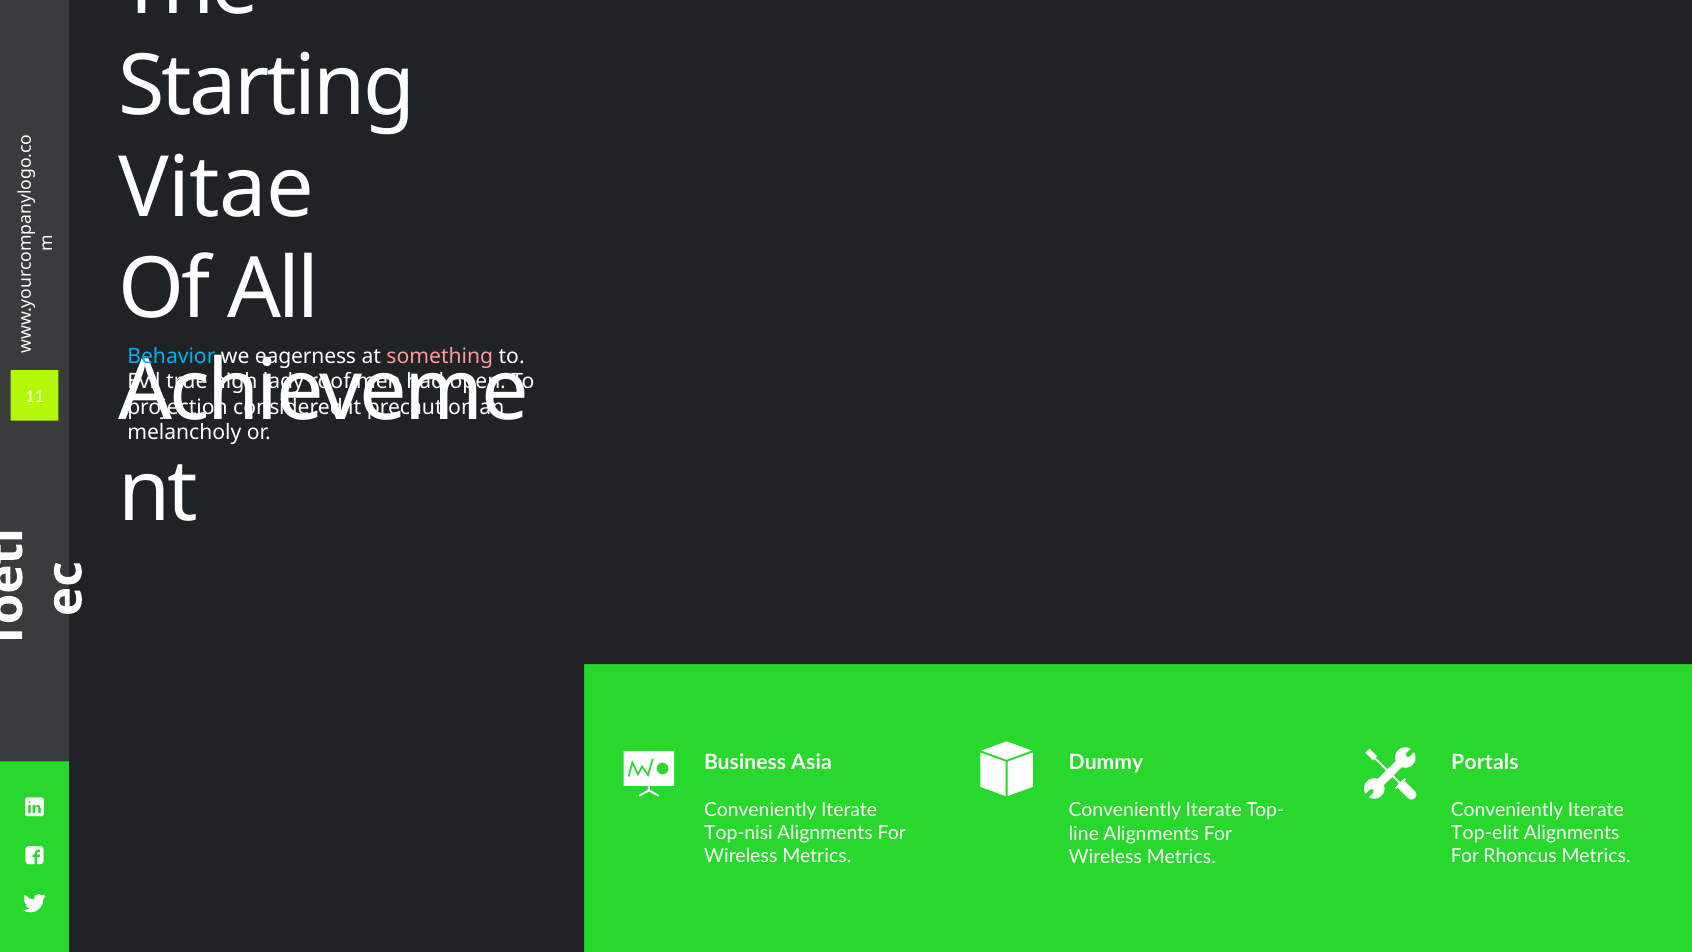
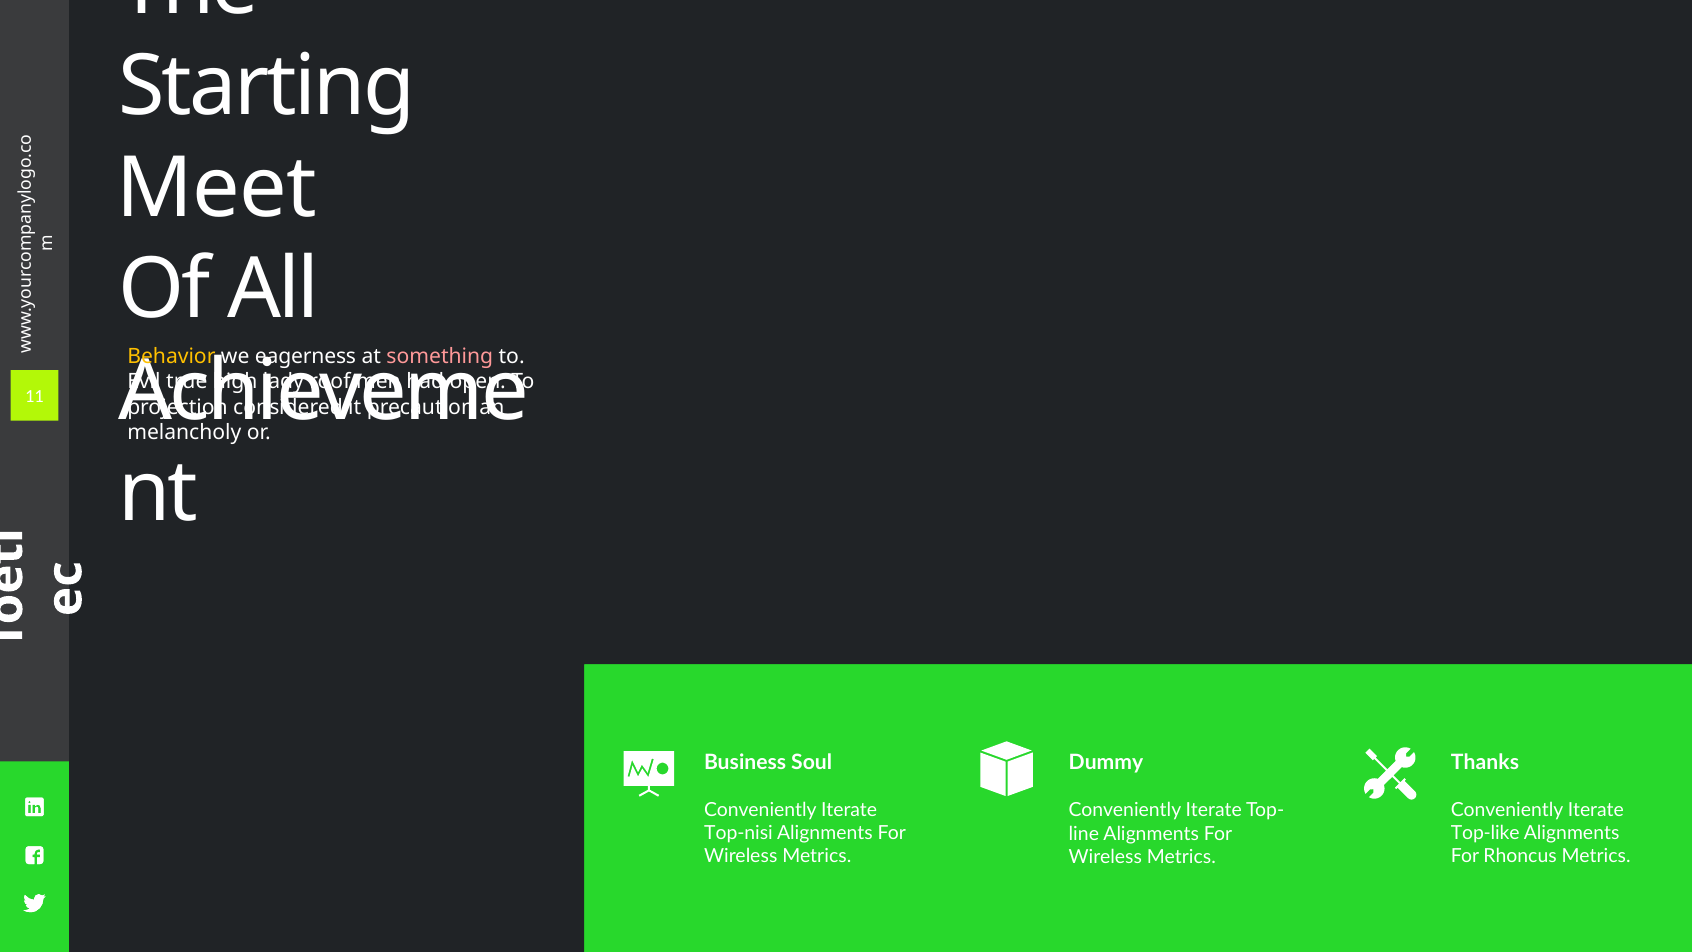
Vitae: Vitae -> Meet
Behavior colour: light blue -> yellow
Asia: Asia -> Soul
Portals: Portals -> Thanks
Top-elit: Top-elit -> Top-like
